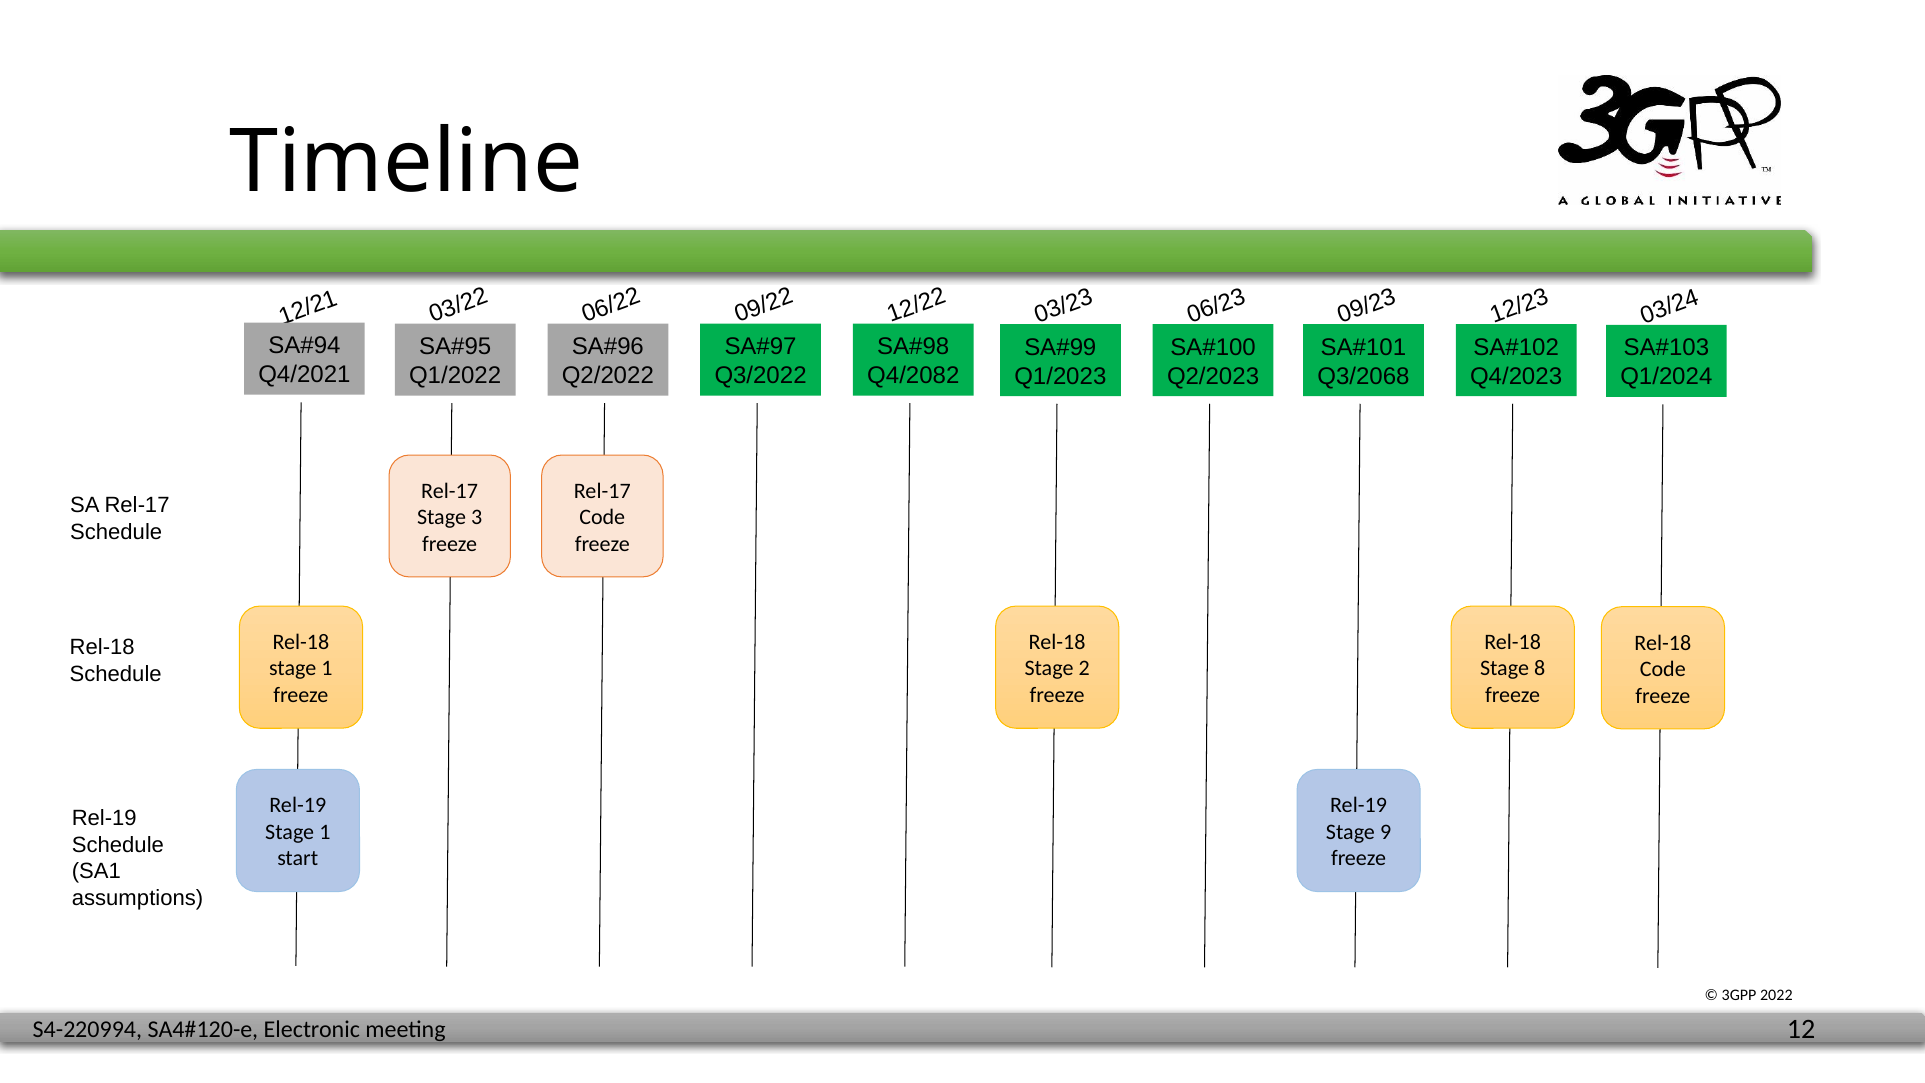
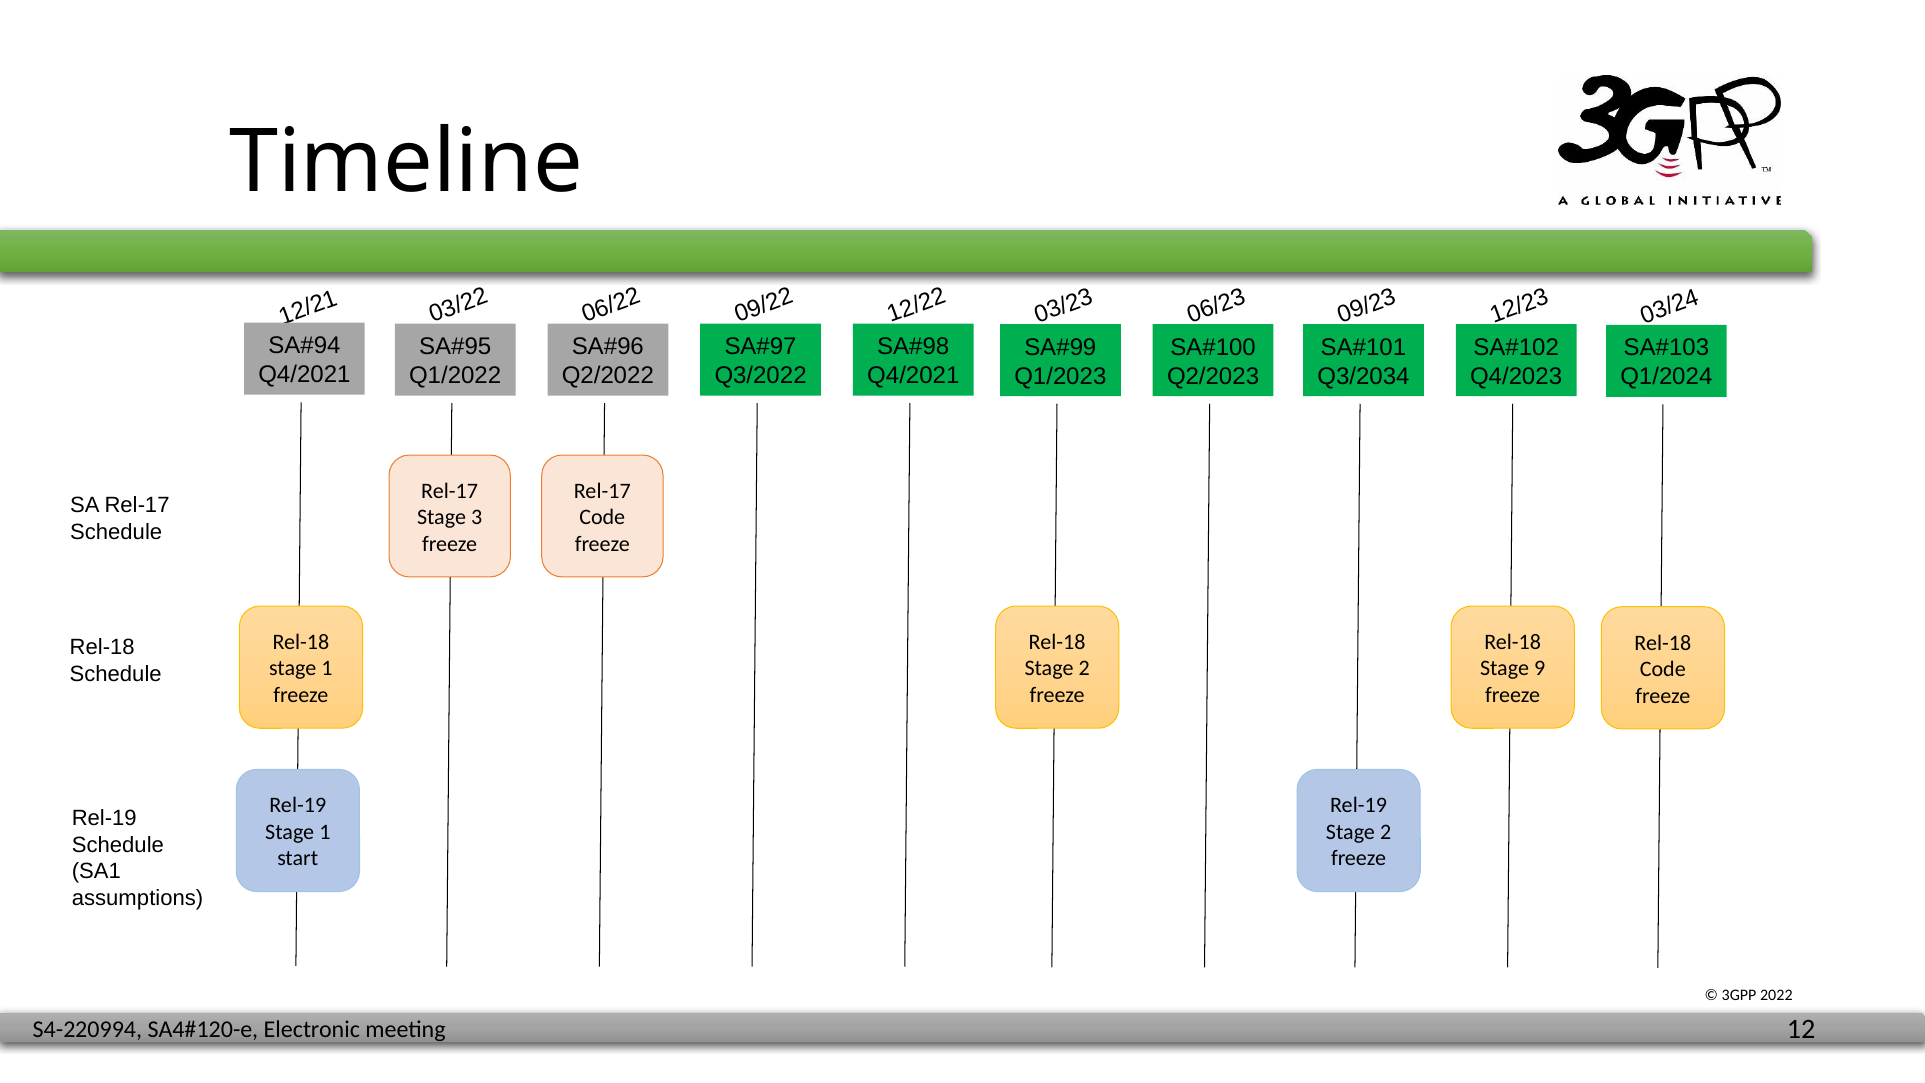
Q4/2082 at (913, 376): Q4/2082 -> Q4/2021
Q3/2068: Q3/2068 -> Q3/2034
8: 8 -> 9
9 at (1386, 832): 9 -> 2
